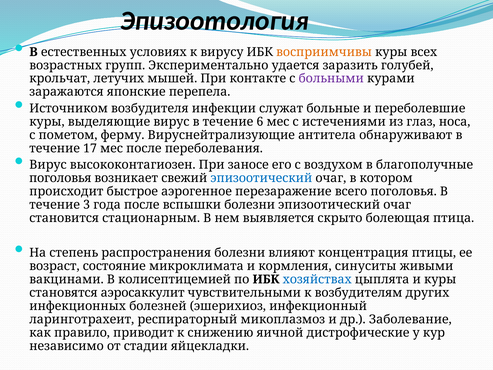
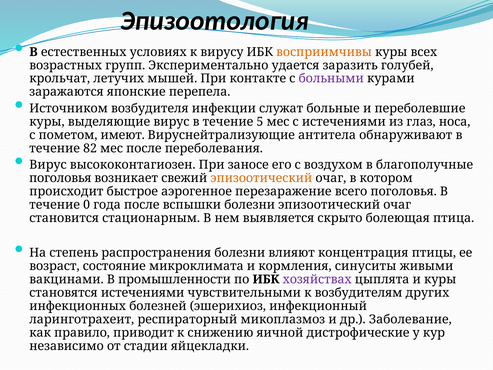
6: 6 -> 5
ферму: ферму -> имеют
17: 17 -> 82
эпизоотический at (261, 178) colour: blue -> orange
3: 3 -> 0
колисептицемией: колисептицемией -> промышленности
хозяйствах colour: blue -> purple
становятся аэросаккулит: аэросаккулит -> истечениями
